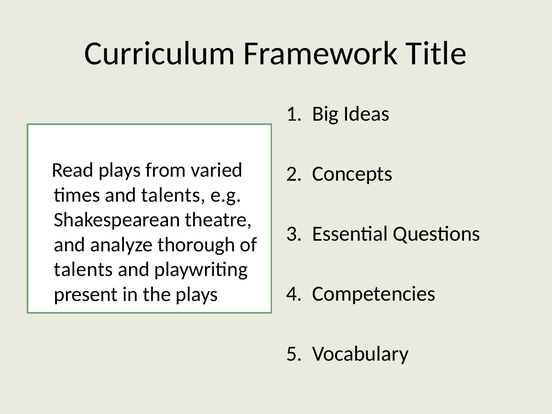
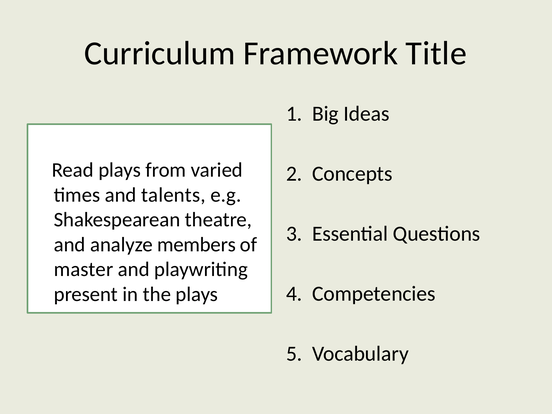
thorough: thorough -> members
talents at (83, 269): talents -> master
